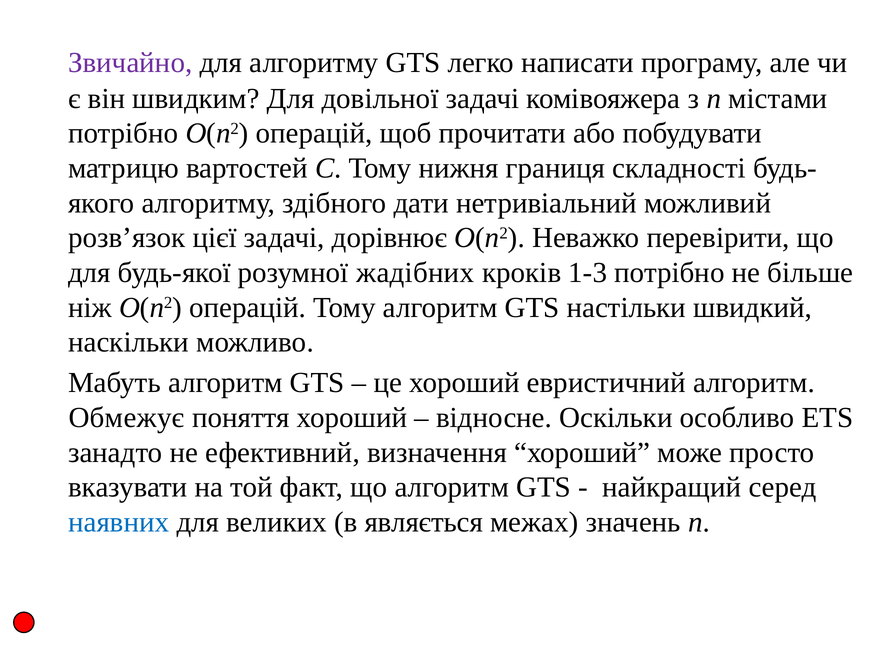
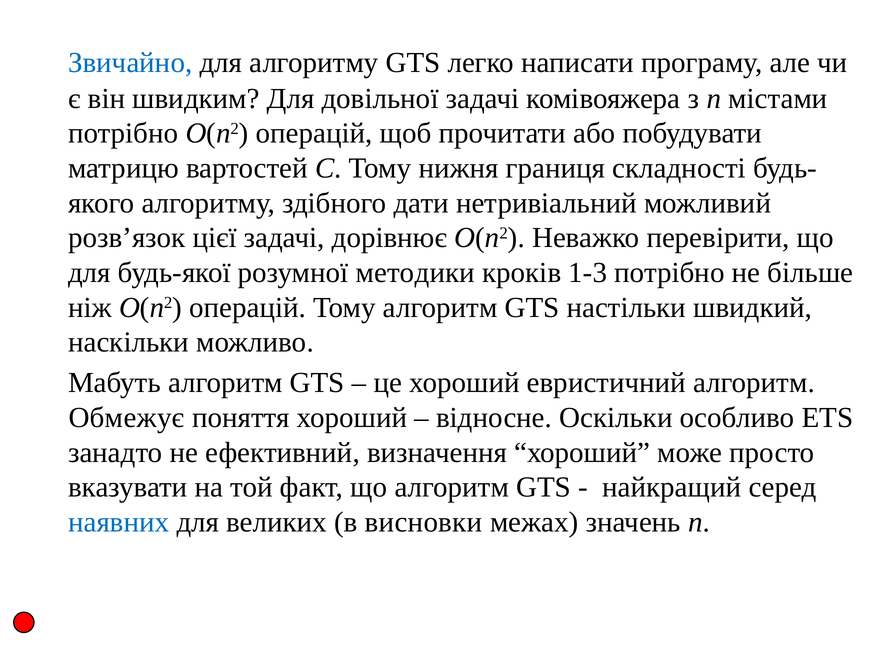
Звичайно colour: purple -> blue
жадібних: жадібних -> методики
являється: являється -> висновки
